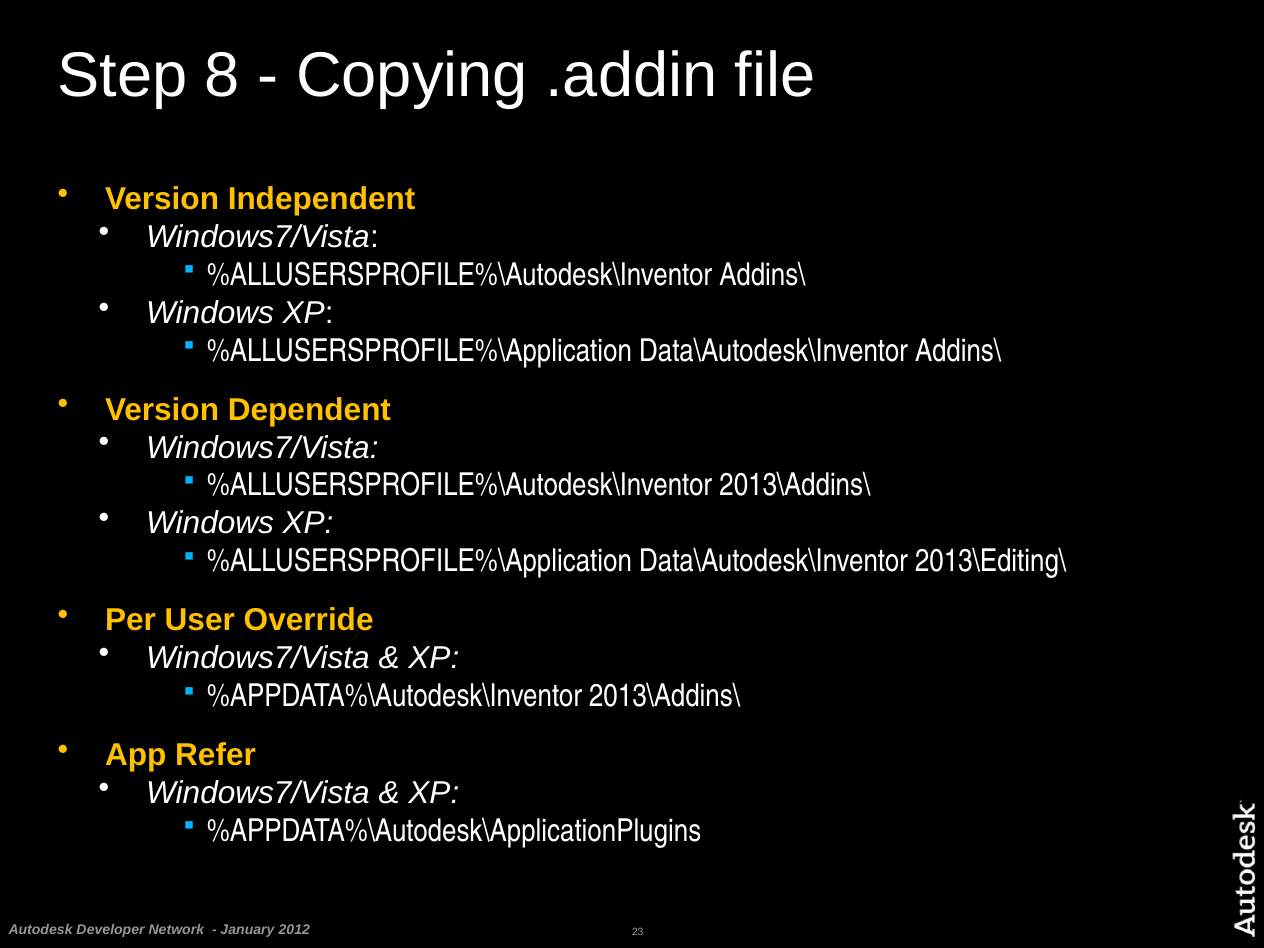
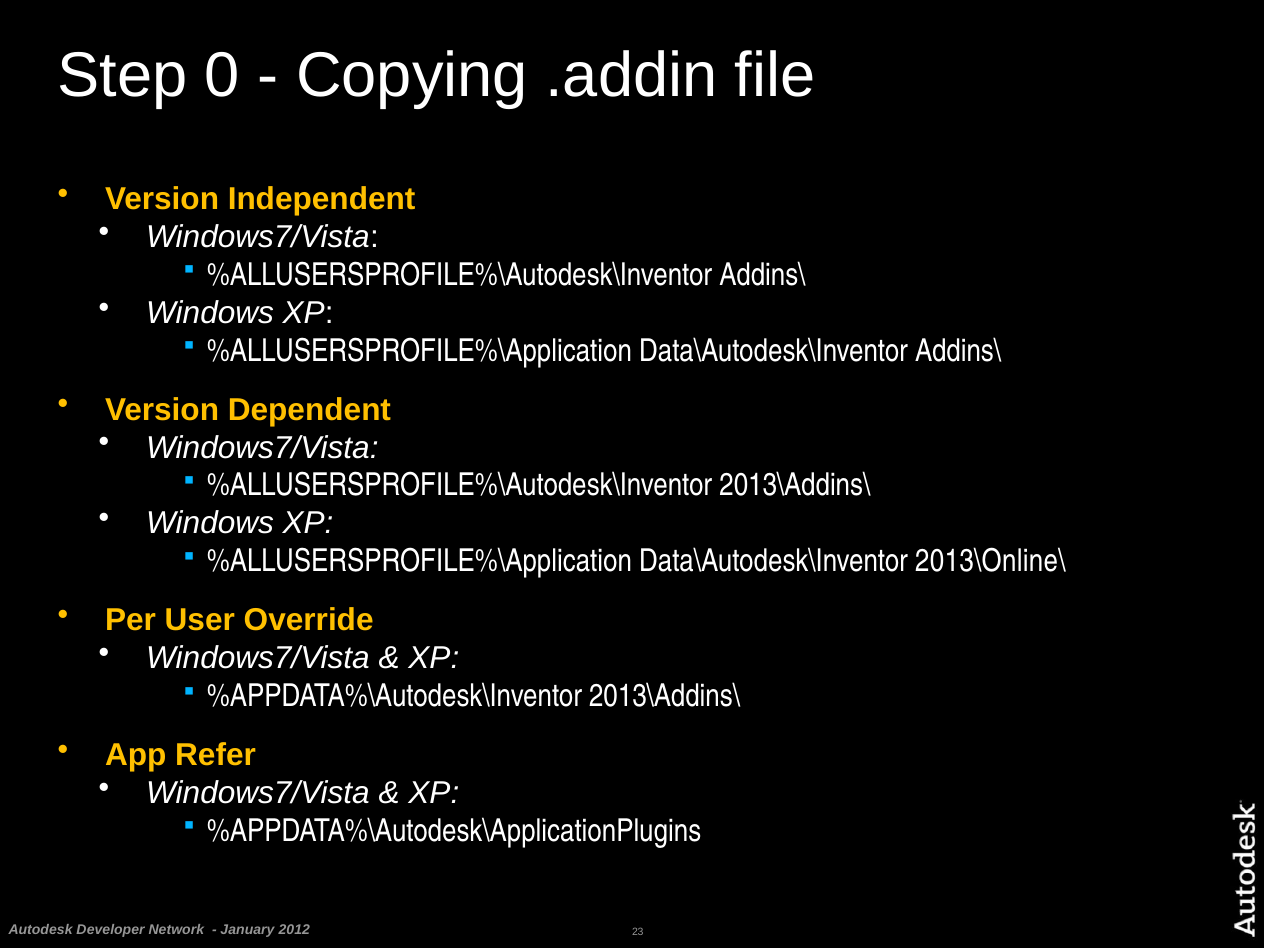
8: 8 -> 0
2013\Editing\: 2013\Editing\ -> 2013\Online\
